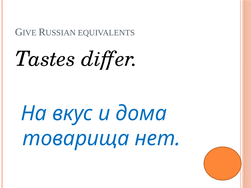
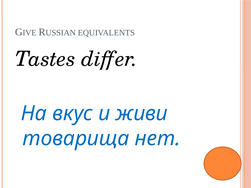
дома: дома -> живи
